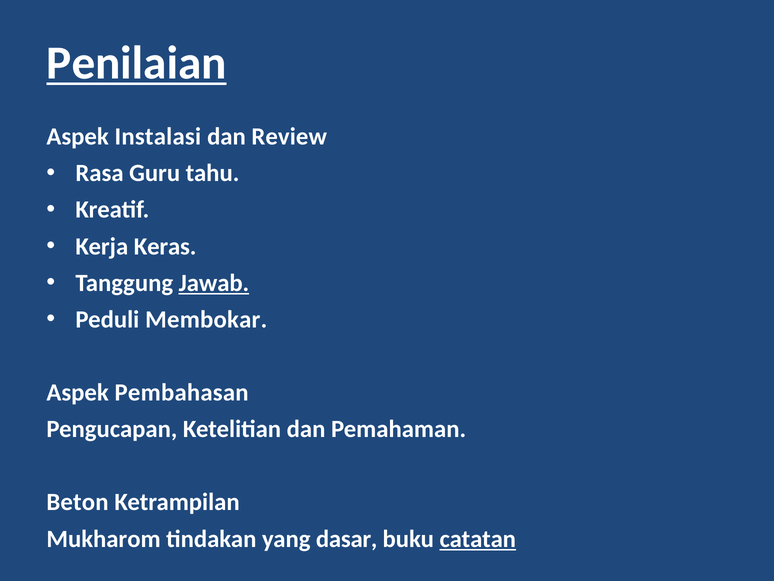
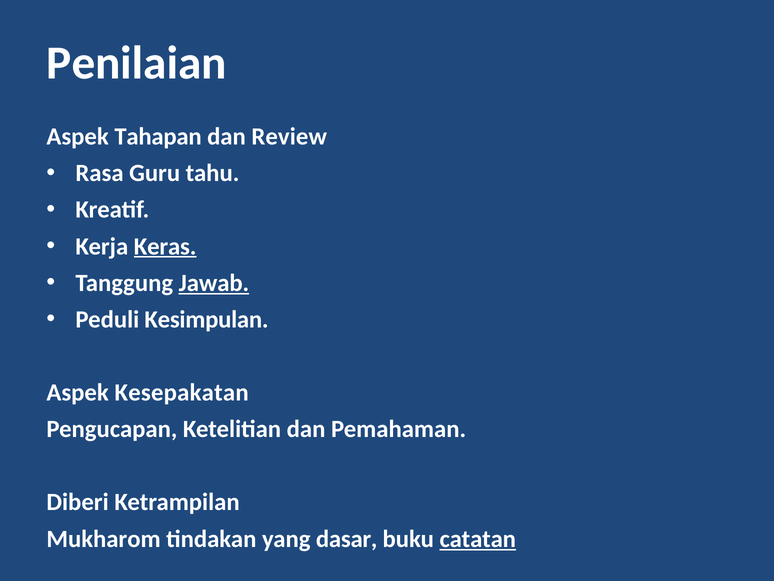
Penilaian underline: present -> none
Instalasi: Instalasi -> Tahapan
Keras underline: none -> present
Membokar: Membokar -> Kesimpulan
Pembahasan: Pembahasan -> Kesepakatan
Beton: Beton -> Diberi
